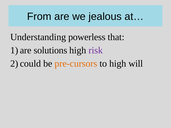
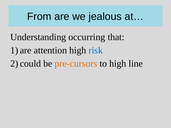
powerless: powerless -> occurring
solutions: solutions -> attention
risk colour: purple -> blue
will: will -> line
